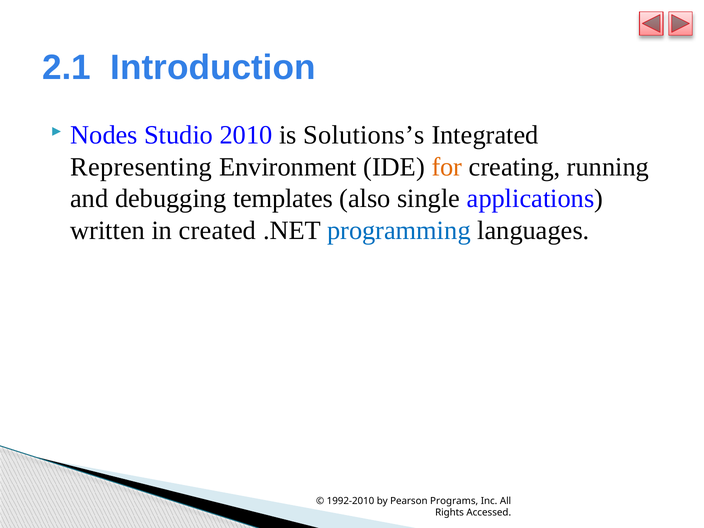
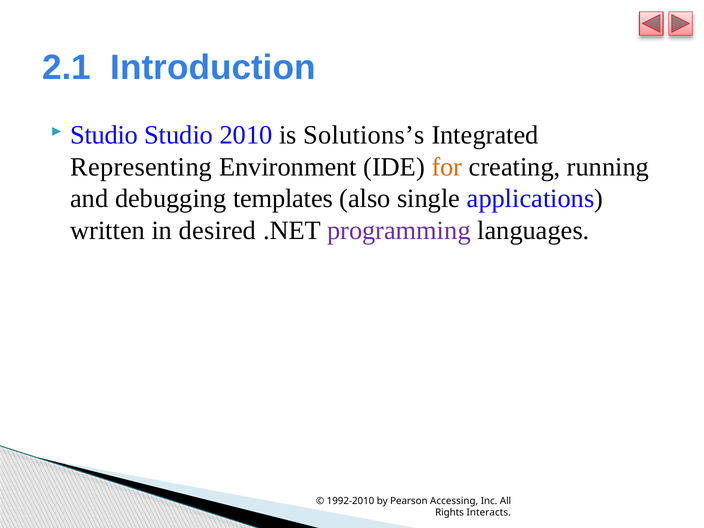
Nodes at (104, 135): Nodes -> Studio
created: created -> desired
programming colour: blue -> purple
Programs: Programs -> Accessing
Accessed: Accessed -> Interacts
